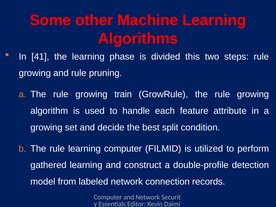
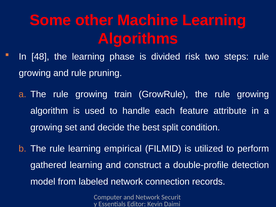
41: 41 -> 48
this: this -> risk
learning computer: computer -> empirical
